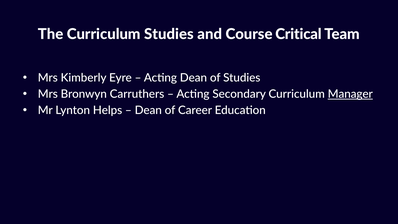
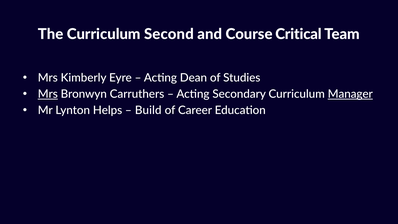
Curriculum Studies: Studies -> Second
Mrs at (48, 94) underline: none -> present
Dean at (148, 110): Dean -> Build
